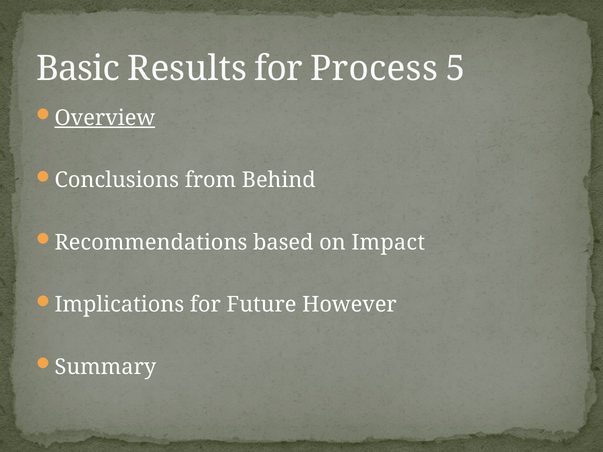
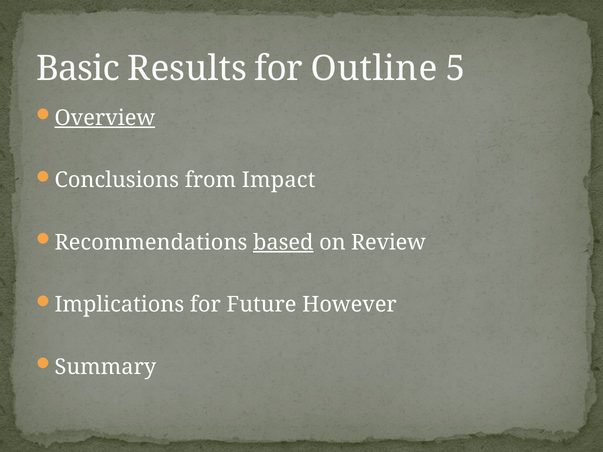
Process: Process -> Outline
Behind: Behind -> Impact
based underline: none -> present
Impact: Impact -> Review
